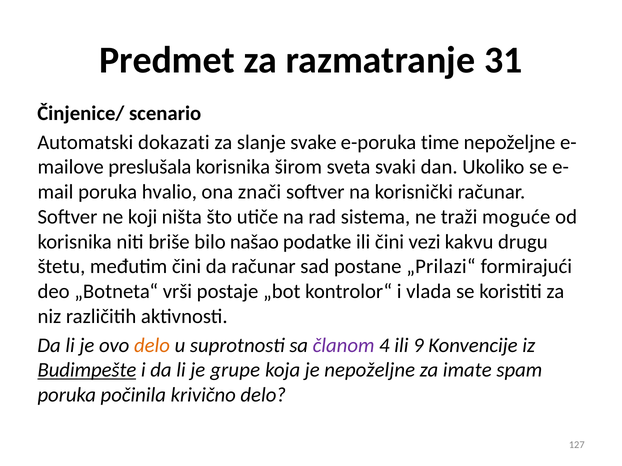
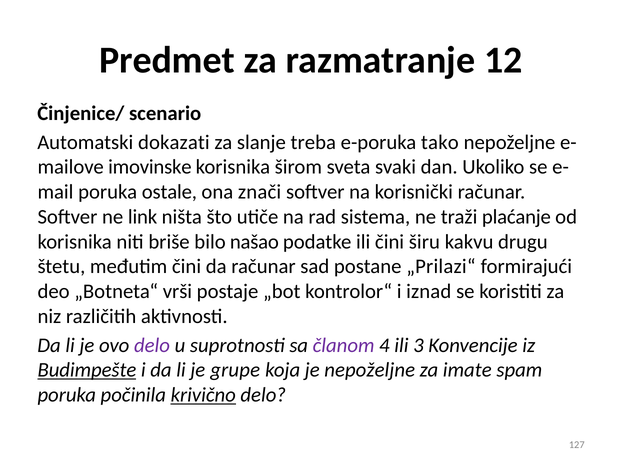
31: 31 -> 12
svake: svake -> treba
time: time -> tako
preslušala: preslušala -> imovinske
hvalio: hvalio -> ostale
koji: koji -> link
moguće: moguće -> plaćanje
vezi: vezi -> širu
vlada: vlada -> iznad
delo at (152, 346) colour: orange -> purple
9: 9 -> 3
krivično underline: none -> present
